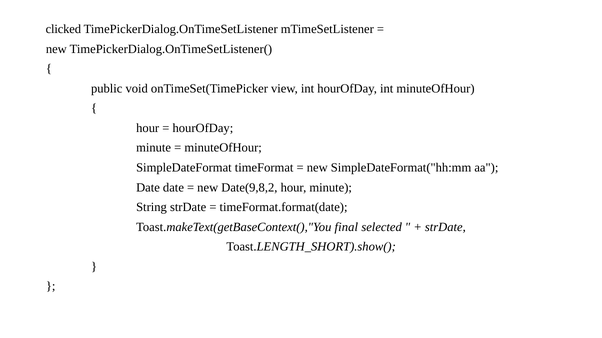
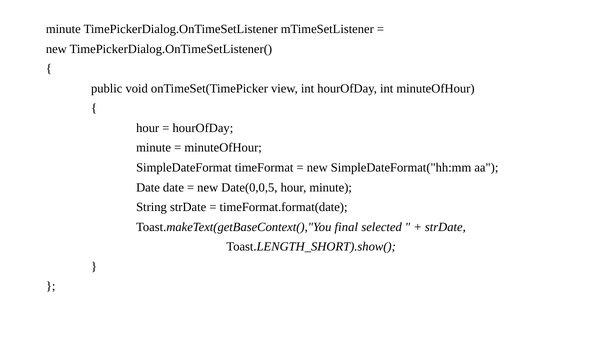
clicked at (63, 29): clicked -> minute
Date(9,8,2: Date(9,8,2 -> Date(0,0,5
